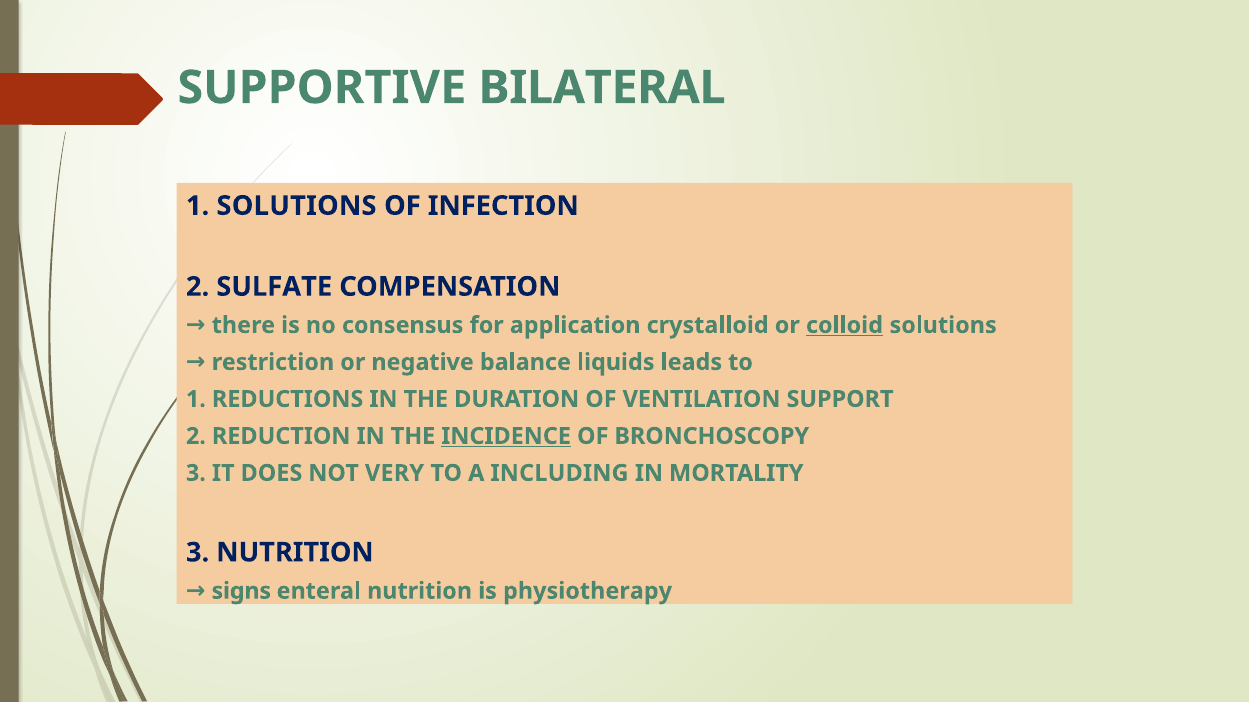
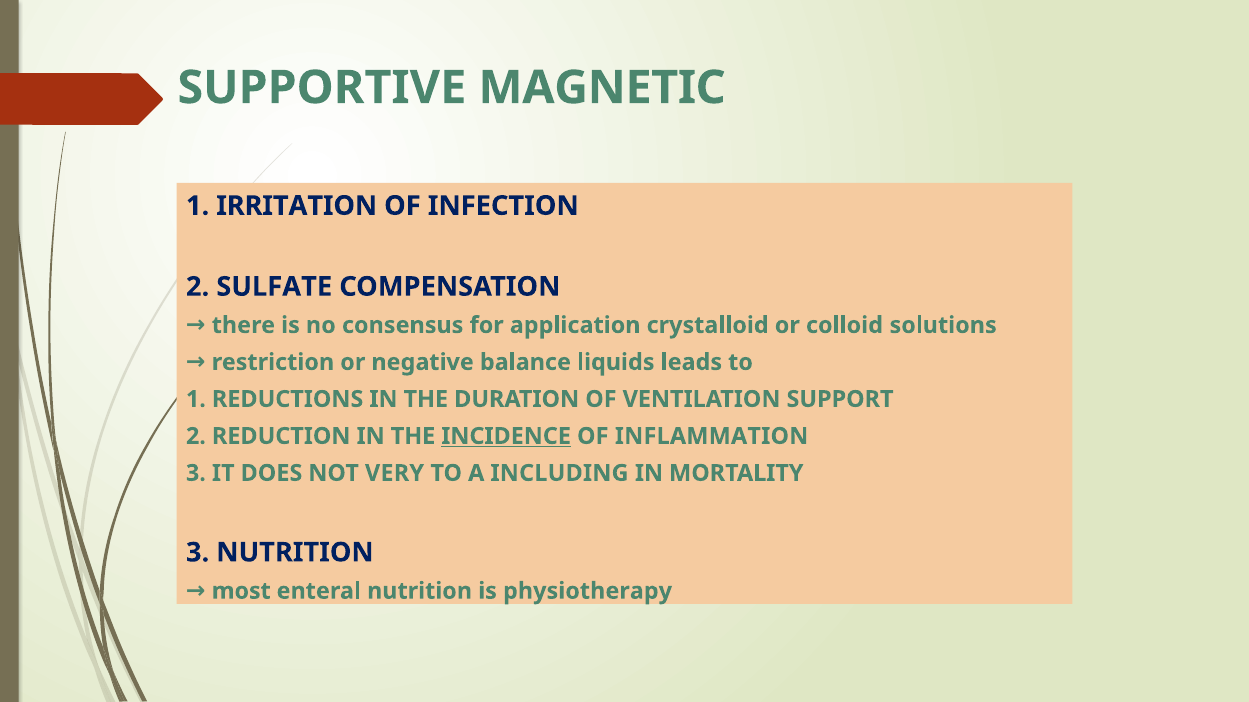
BILATERAL: BILATERAL -> MAGNETIC
1 SOLUTIONS: SOLUTIONS -> IRRITATION
colloid underline: present -> none
BRONCHOSCOPY: BRONCHOSCOPY -> INFLAMMATION
signs: signs -> most
